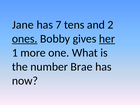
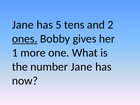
7: 7 -> 5
her underline: present -> none
number Brae: Brae -> Jane
